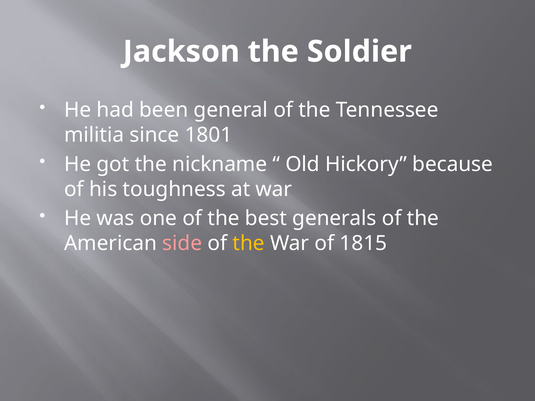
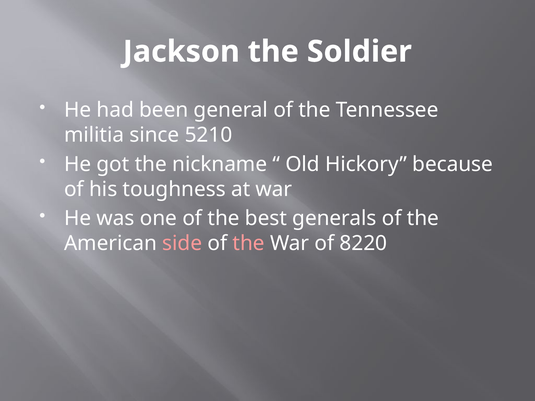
1801: 1801 -> 5210
the at (249, 243) colour: yellow -> pink
1815: 1815 -> 8220
